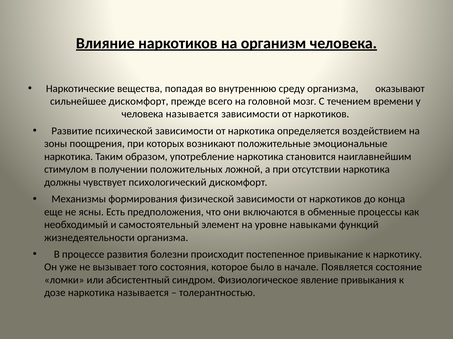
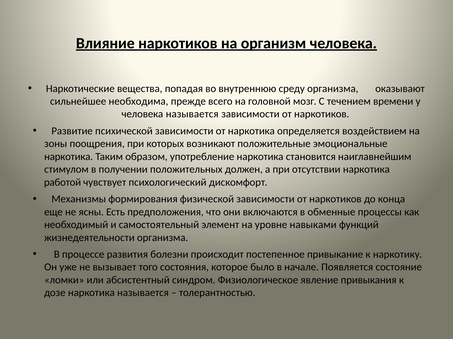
сильнейшее дискомфорт: дискомфорт -> необходима
ложной: ложной -> должен
должны: должны -> работой
